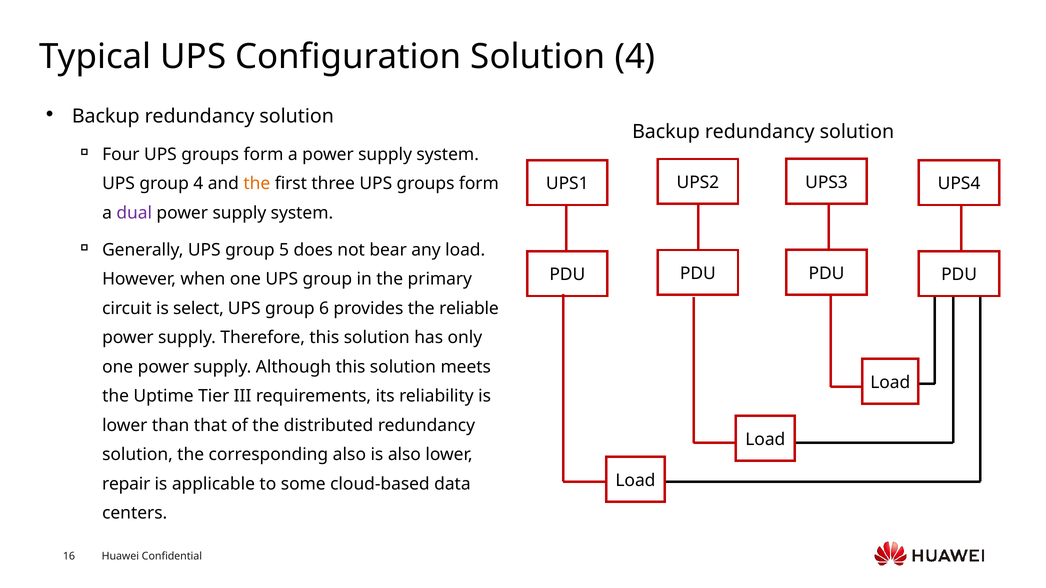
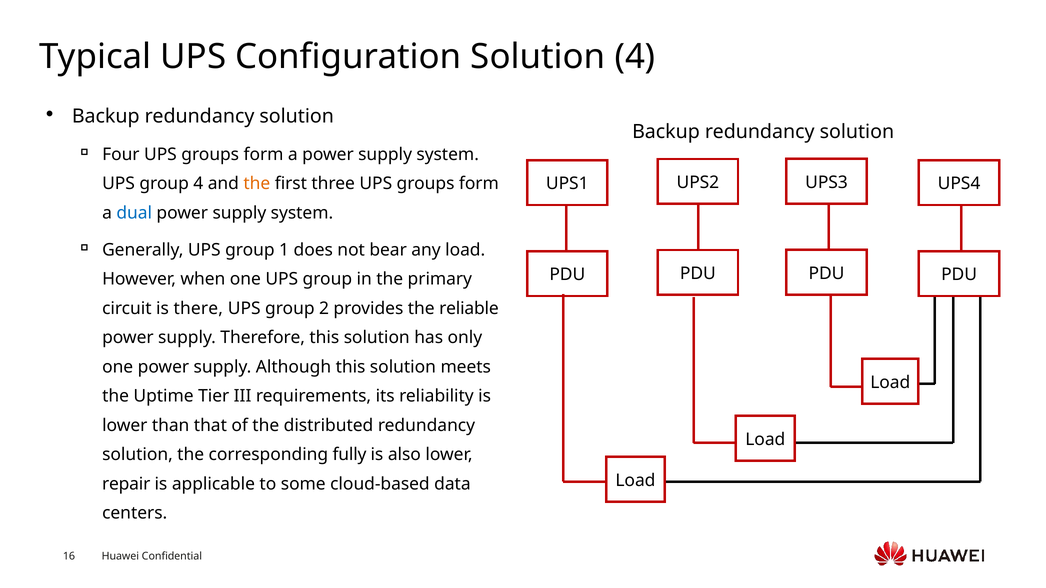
dual colour: purple -> blue
5: 5 -> 1
select: select -> there
6: 6 -> 2
corresponding also: also -> fully
